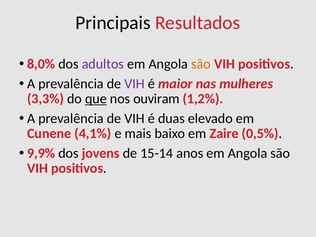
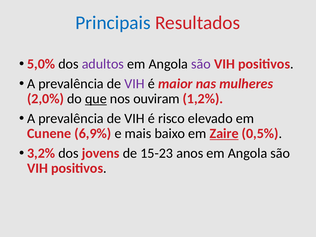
Principais colour: black -> blue
8,0%: 8,0% -> 5,0%
são at (201, 64) colour: orange -> purple
3,3%: 3,3% -> 2,0%
duas: duas -> risco
4,1%: 4,1% -> 6,9%
Zaire underline: none -> present
9,9%: 9,9% -> 3,2%
15-14: 15-14 -> 15-23
